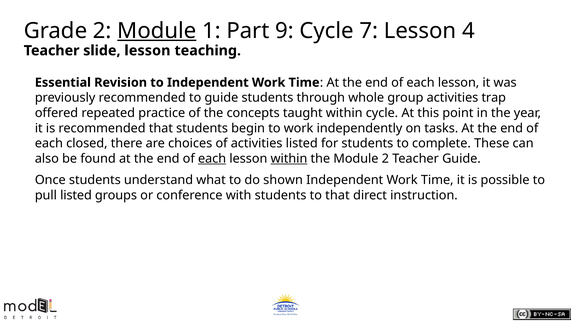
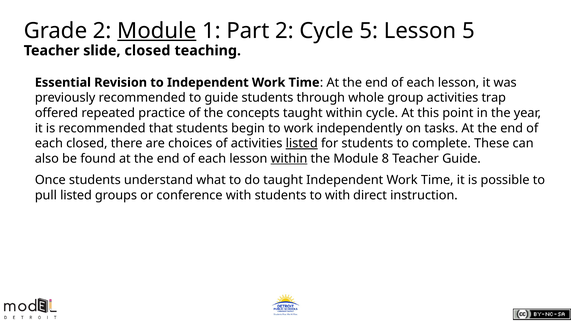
Part 9: 9 -> 2
Cycle 7: 7 -> 5
Lesson 4: 4 -> 5
slide lesson: lesson -> closed
listed at (302, 143) underline: none -> present
each at (212, 159) underline: present -> none
Module 2: 2 -> 8
do shown: shown -> taught
to that: that -> with
